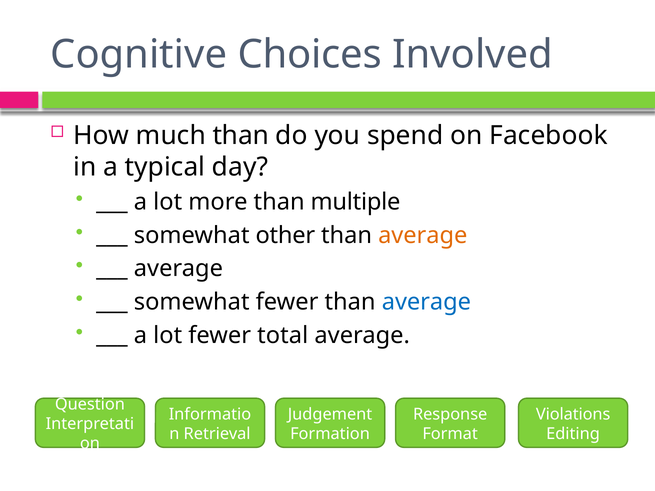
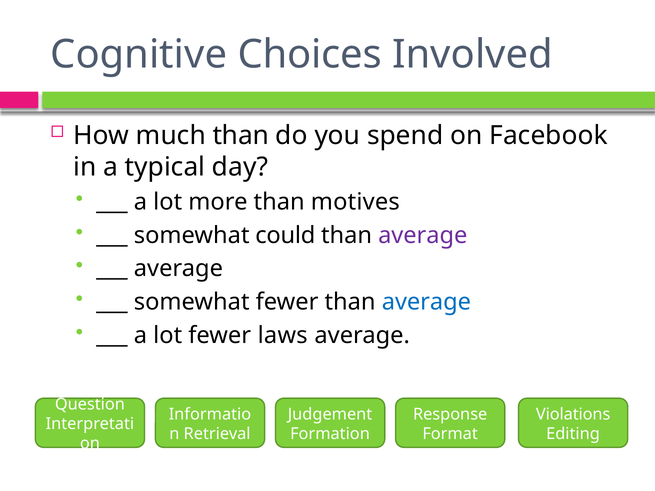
multiple: multiple -> motives
other: other -> could
average at (423, 235) colour: orange -> purple
total: total -> laws
